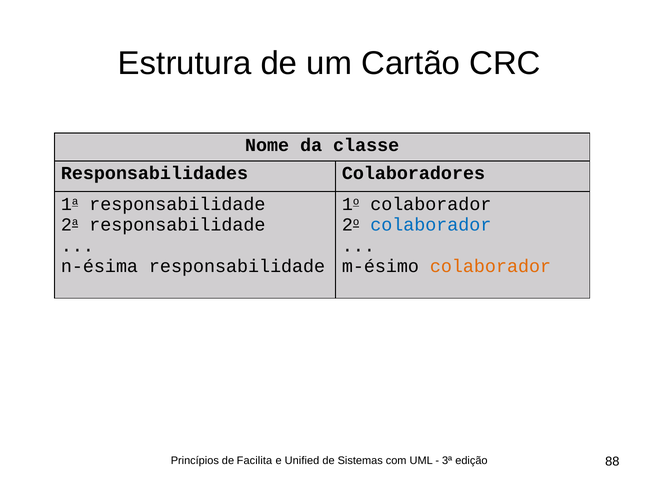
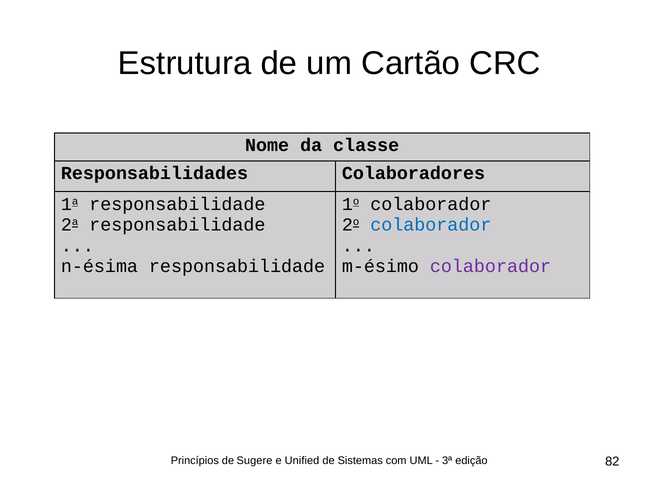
colaborador at (490, 266) colour: orange -> purple
Facilita: Facilita -> Sugere
88: 88 -> 82
